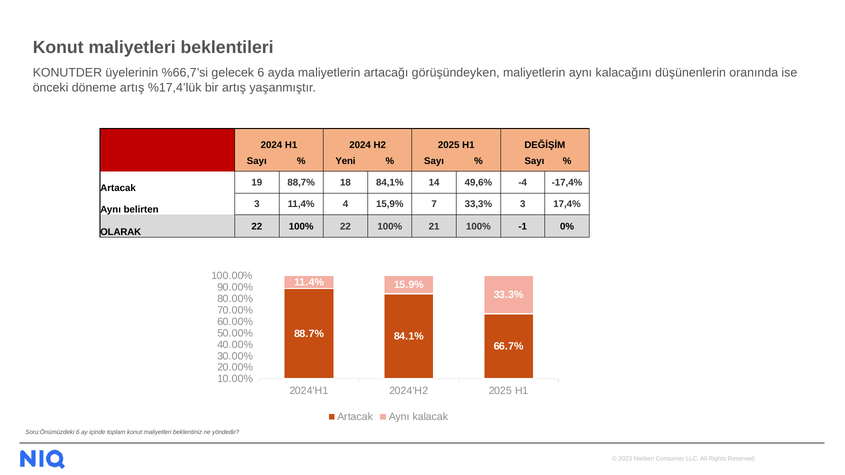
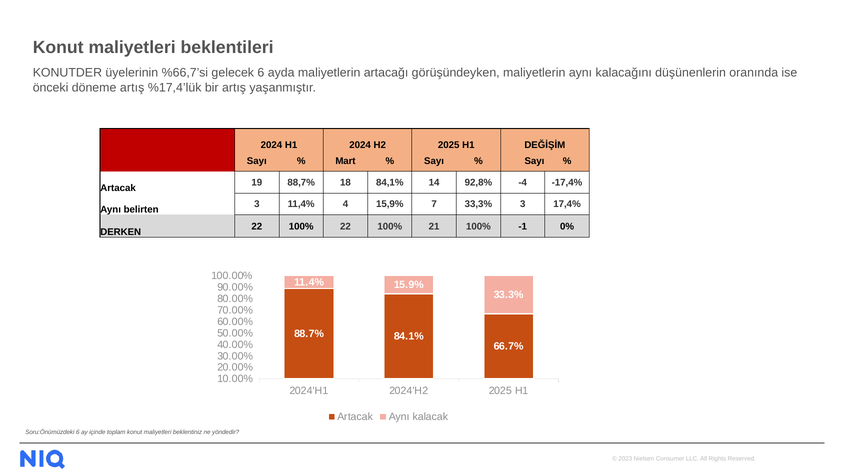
Yeni: Yeni -> Mart
49,6%: 49,6% -> 92,8%
OLARAK: OLARAK -> DERKEN
